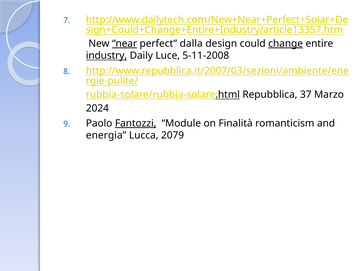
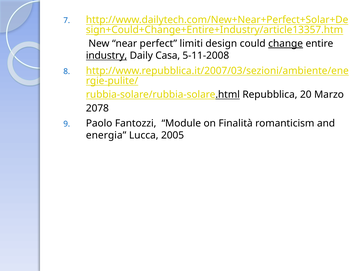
near underline: present -> none
dalla: dalla -> limiti
Luce: Luce -> Casa
37: 37 -> 20
2024: 2024 -> 2078
Fantozzi underline: present -> none
2079: 2079 -> 2005
